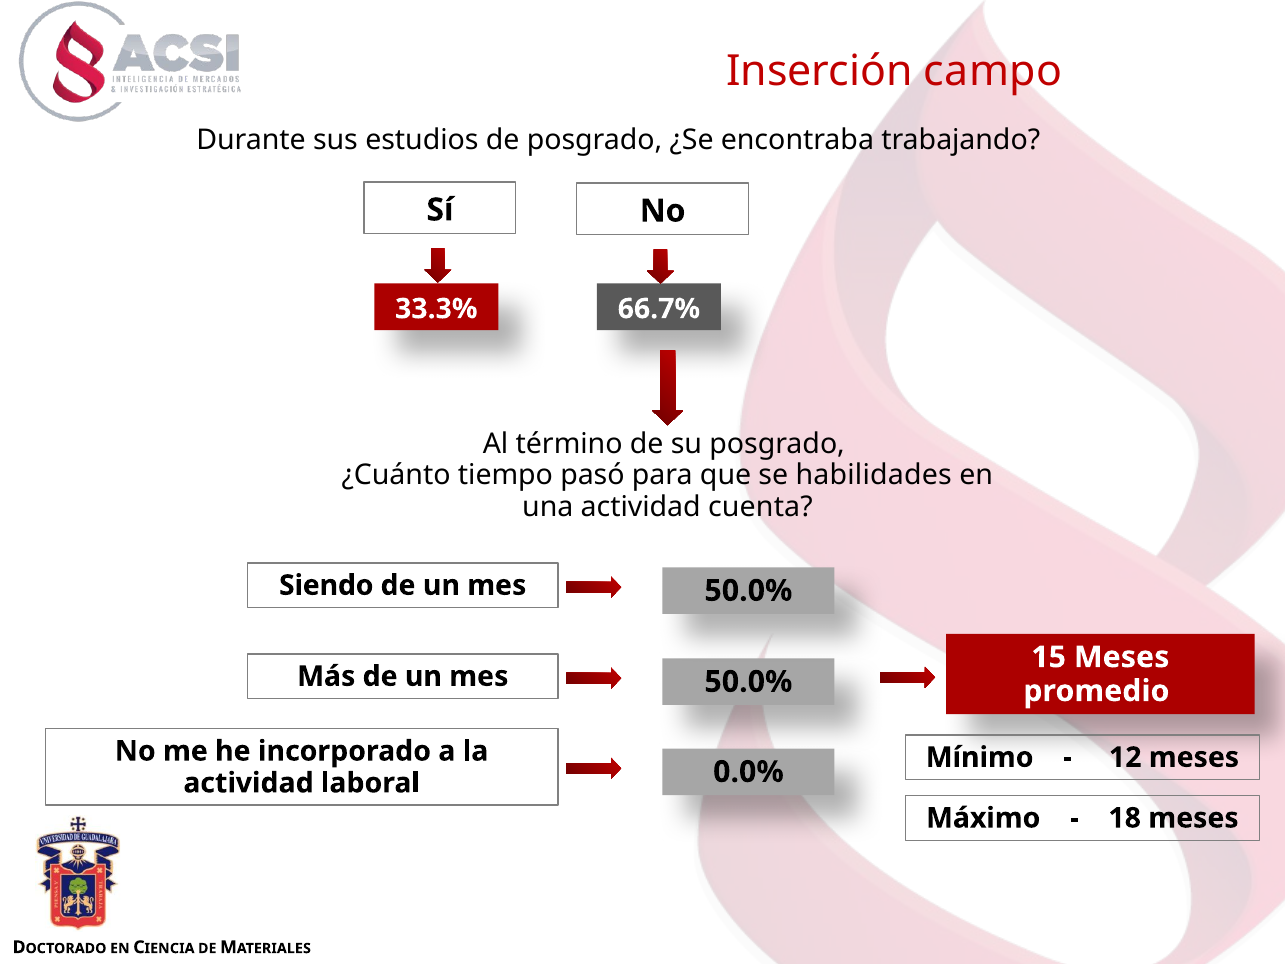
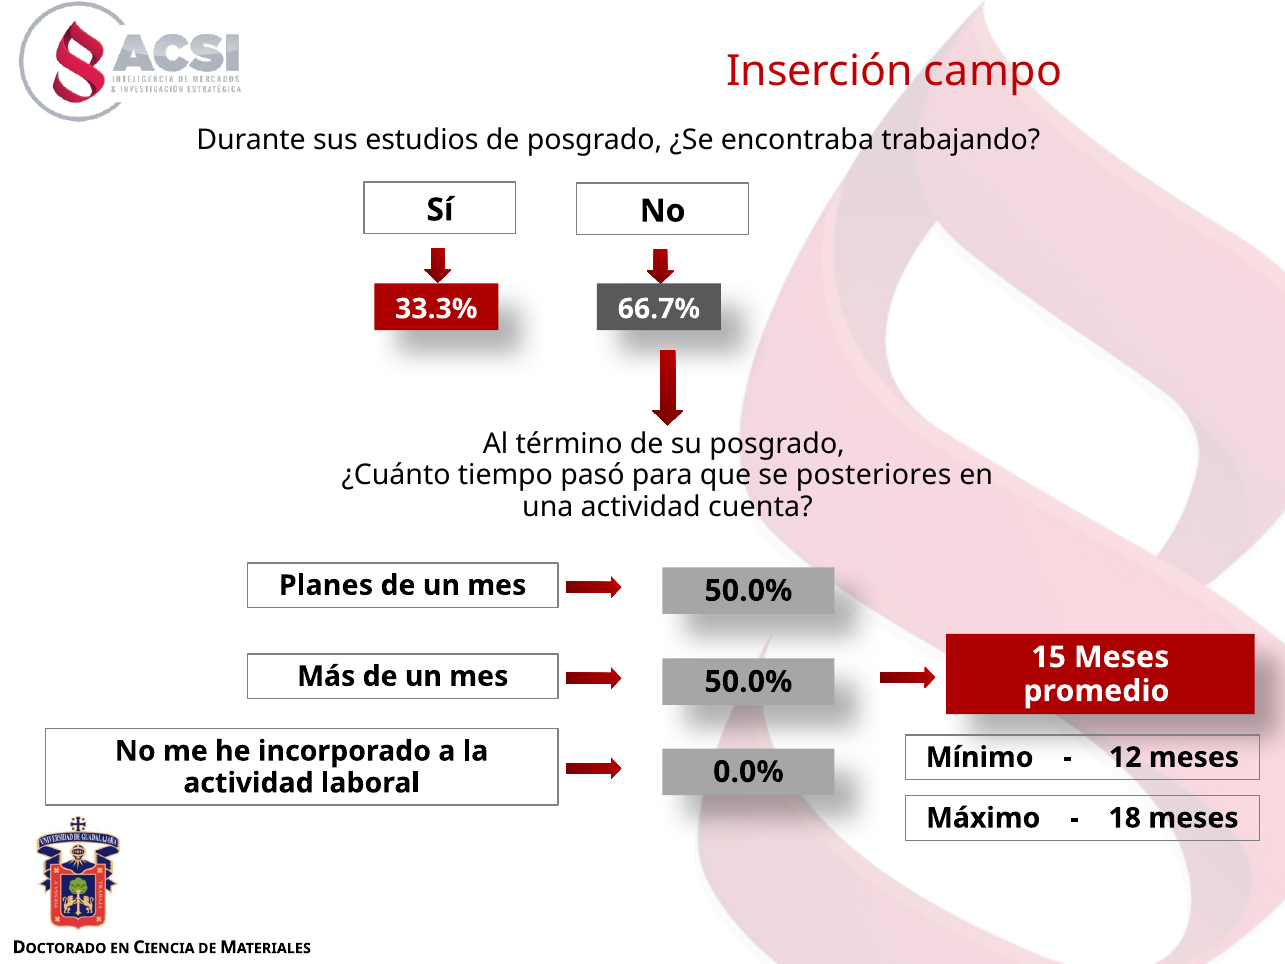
habilidades: habilidades -> posteriores
Siendo: Siendo -> Planes
